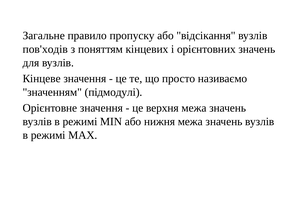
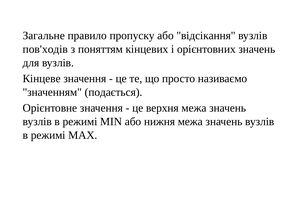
підмодулі: підмодулі -> подається
